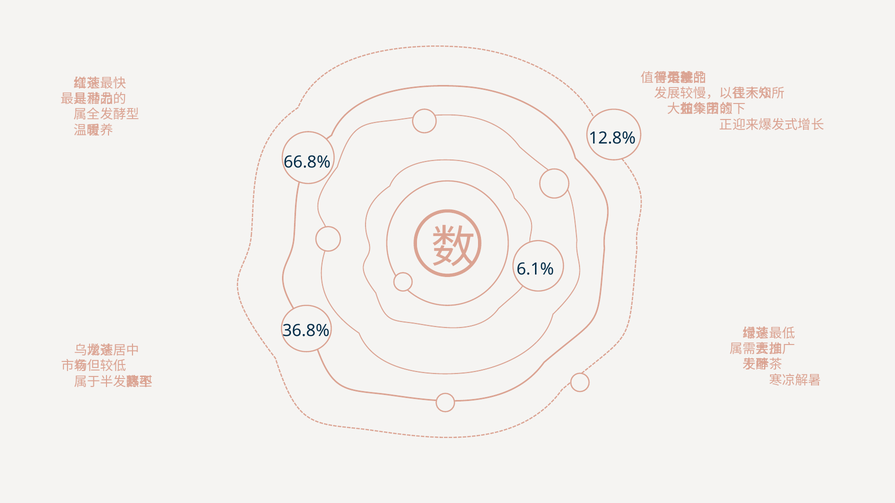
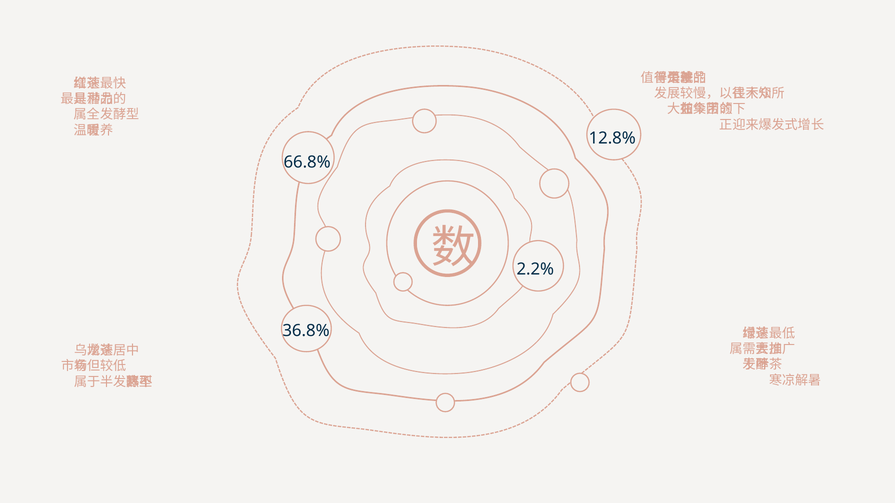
6.1%: 6.1% -> 2.2%
